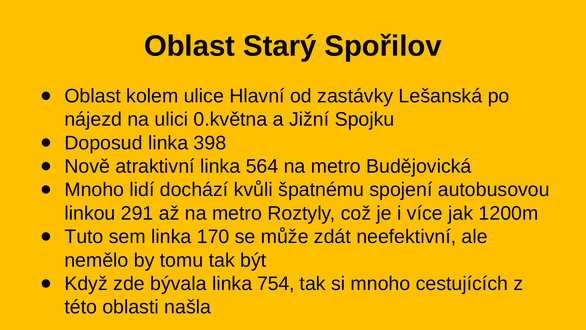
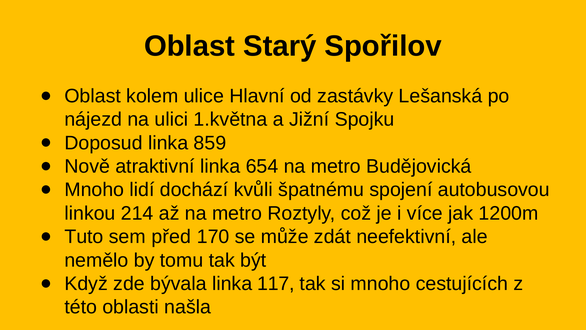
0.května: 0.května -> 1.května
398: 398 -> 859
564: 564 -> 654
291: 291 -> 214
sem linka: linka -> před
754: 754 -> 117
